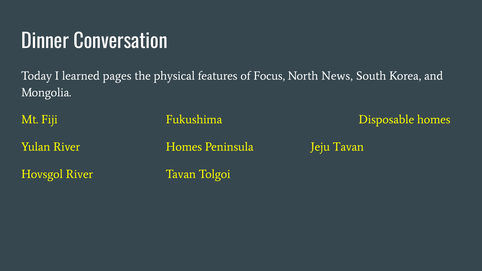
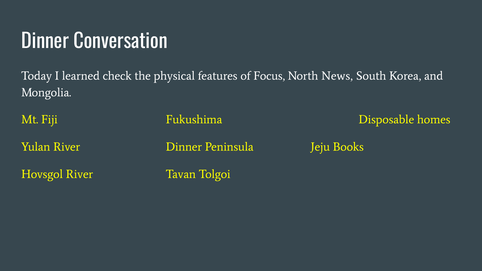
pages: pages -> check
River Homes: Homes -> Dinner
Jeju Tavan: Tavan -> Books
